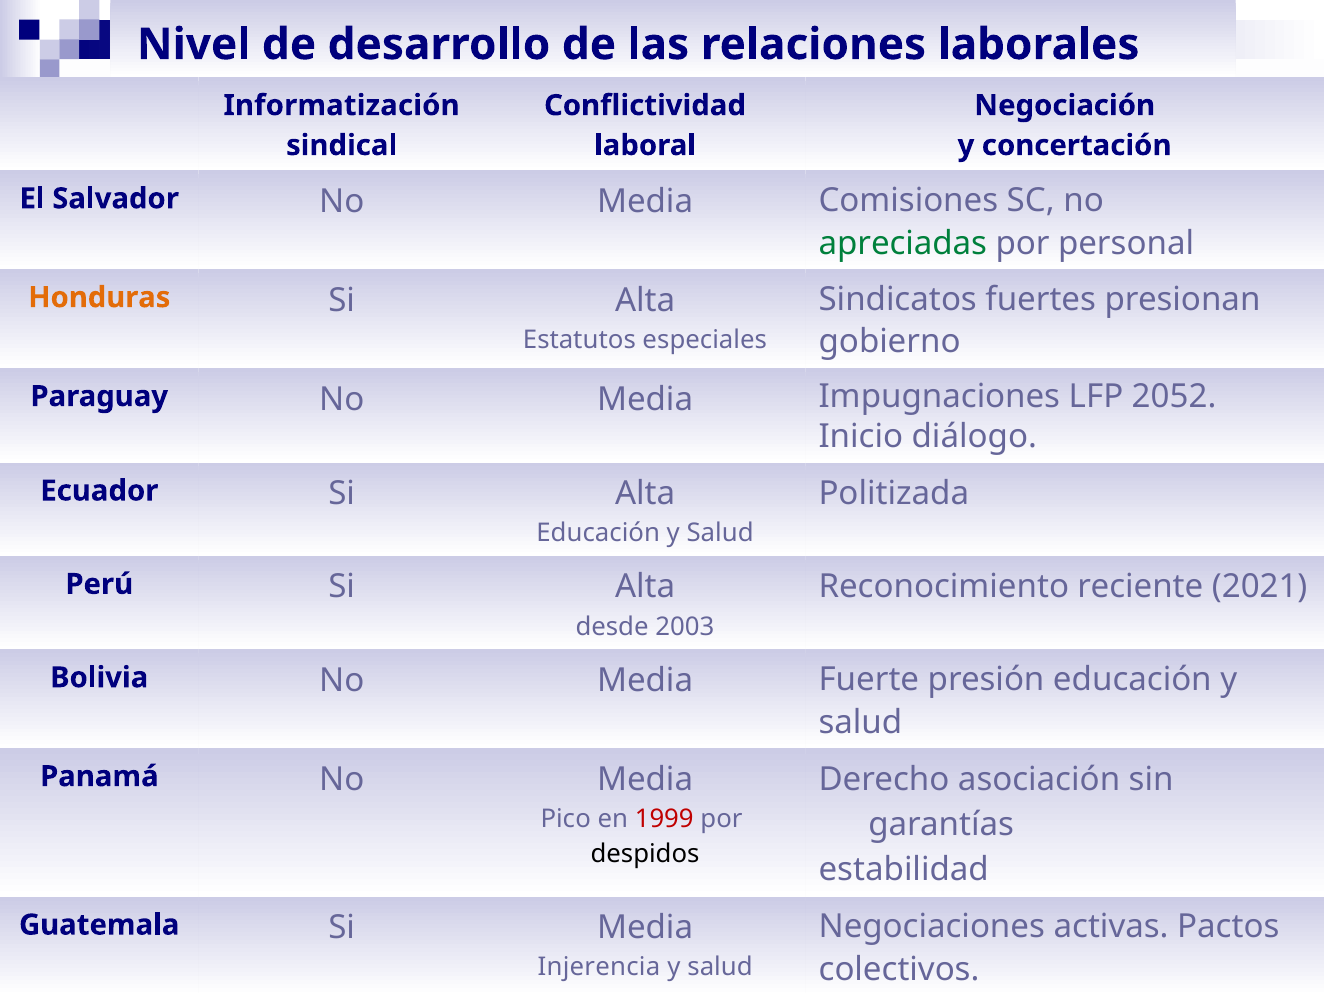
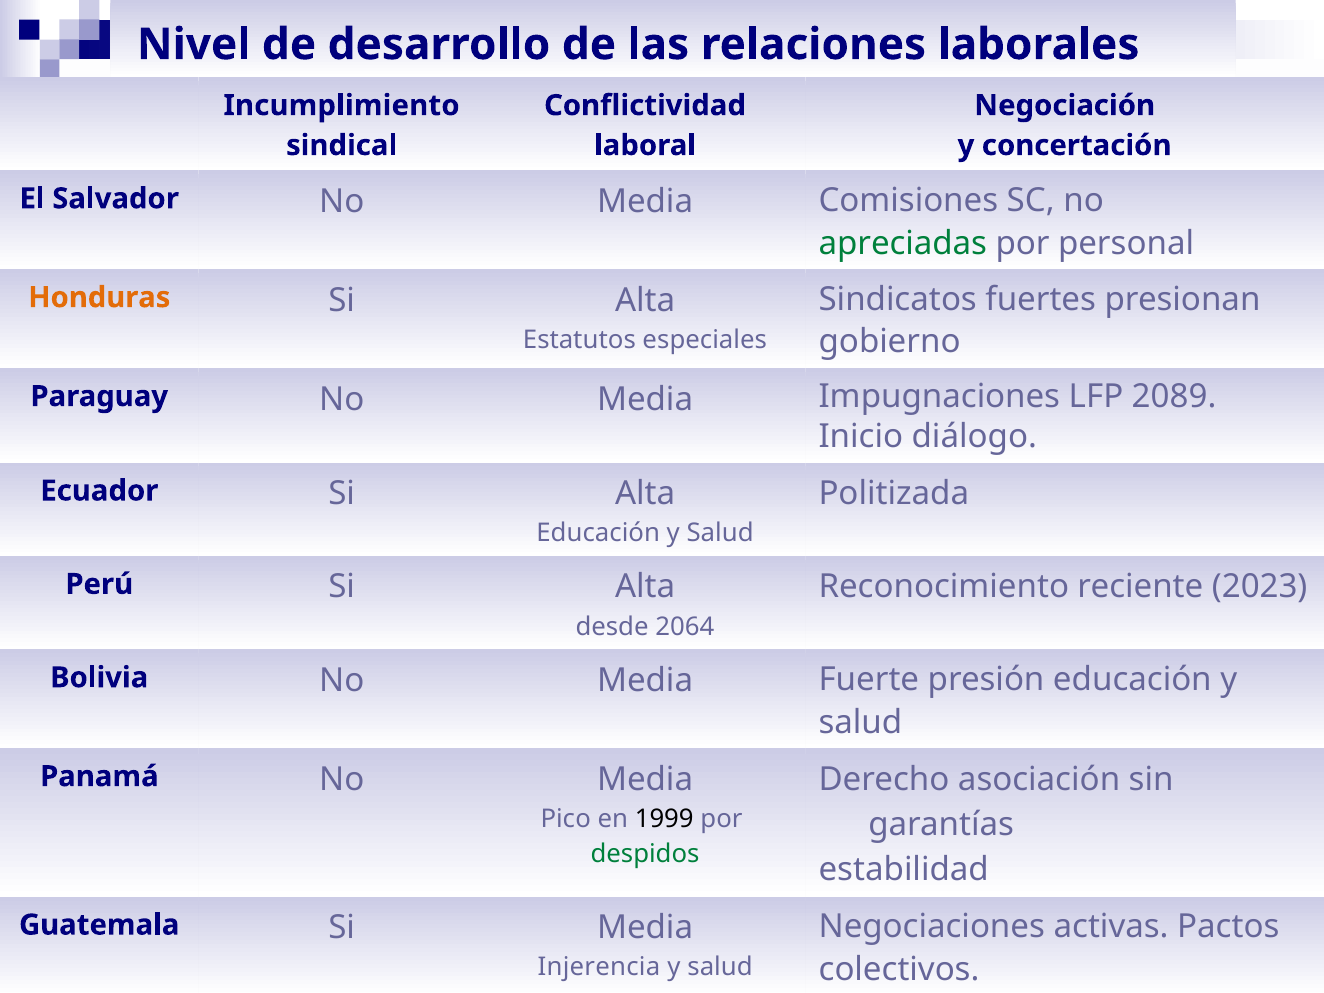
Informatización: Informatización -> Incumplimiento
2052: 2052 -> 2089
2021: 2021 -> 2023
2003: 2003 -> 2064
1999 colour: red -> black
despidos colour: black -> green
